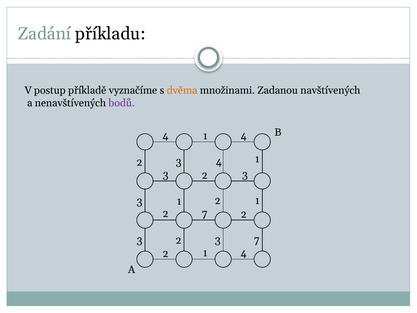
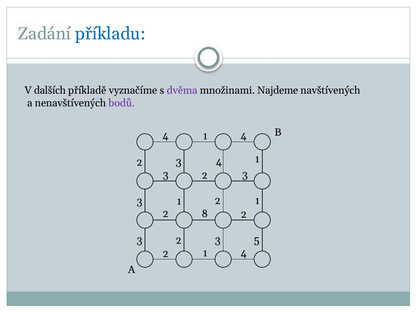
příkladu colour: black -> blue
postup: postup -> dalších
dvěma colour: orange -> purple
Zadanou: Zadanou -> Najdeme
2 7: 7 -> 8
3 7: 7 -> 5
